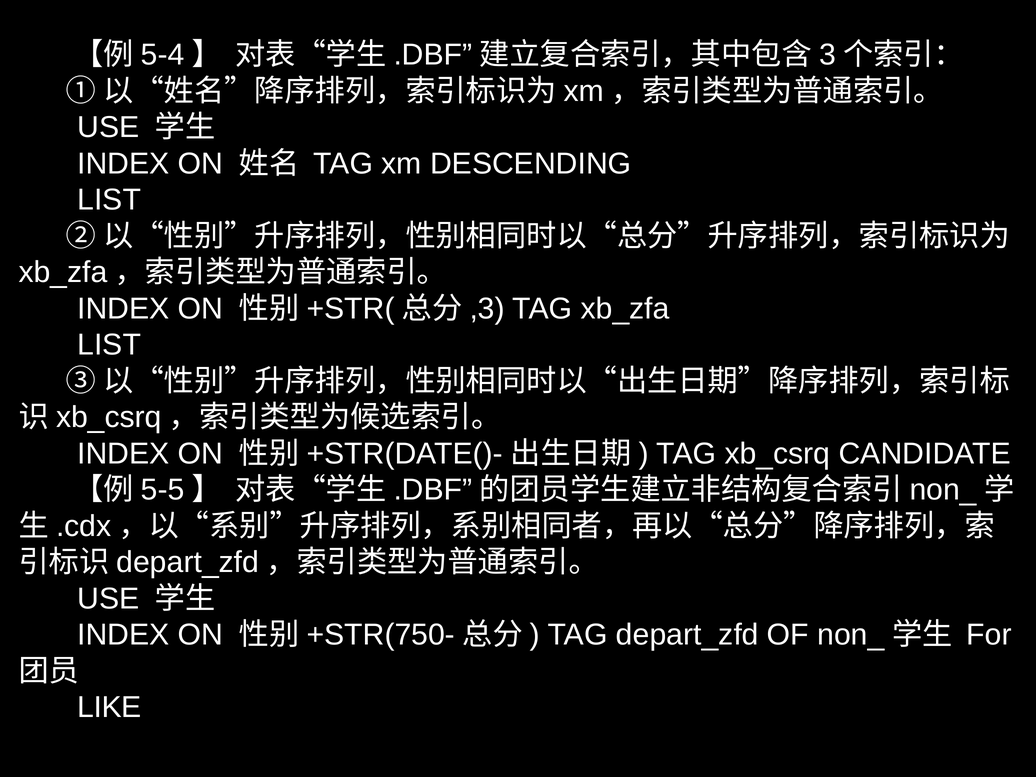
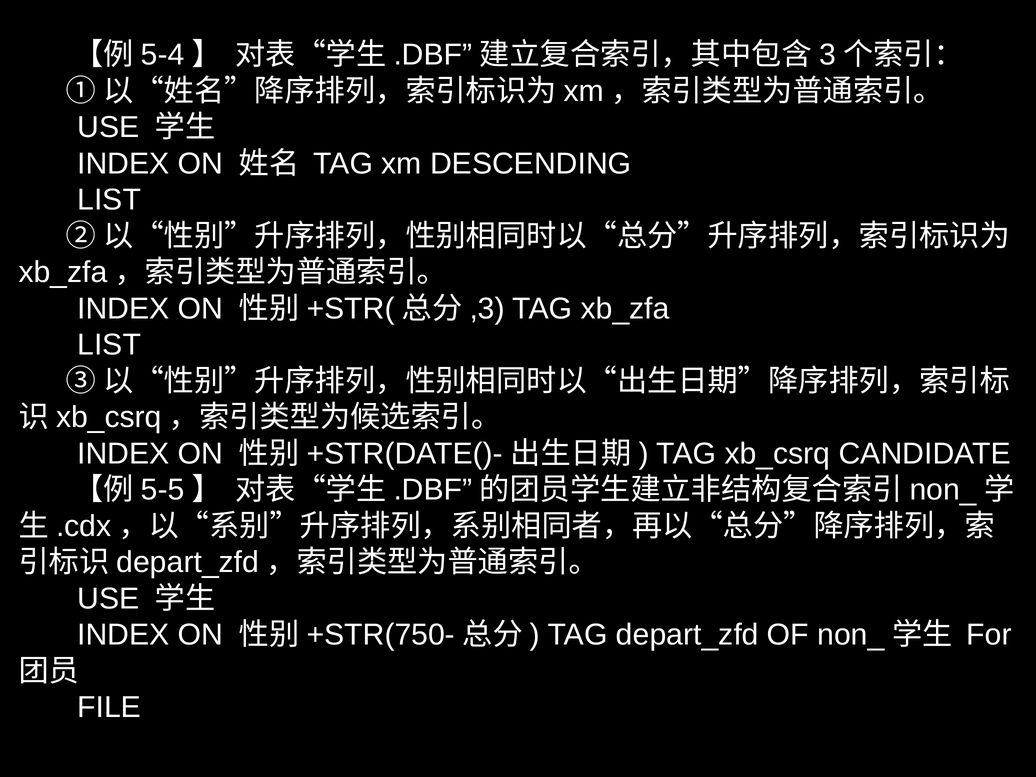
LIKE: LIKE -> FILE
